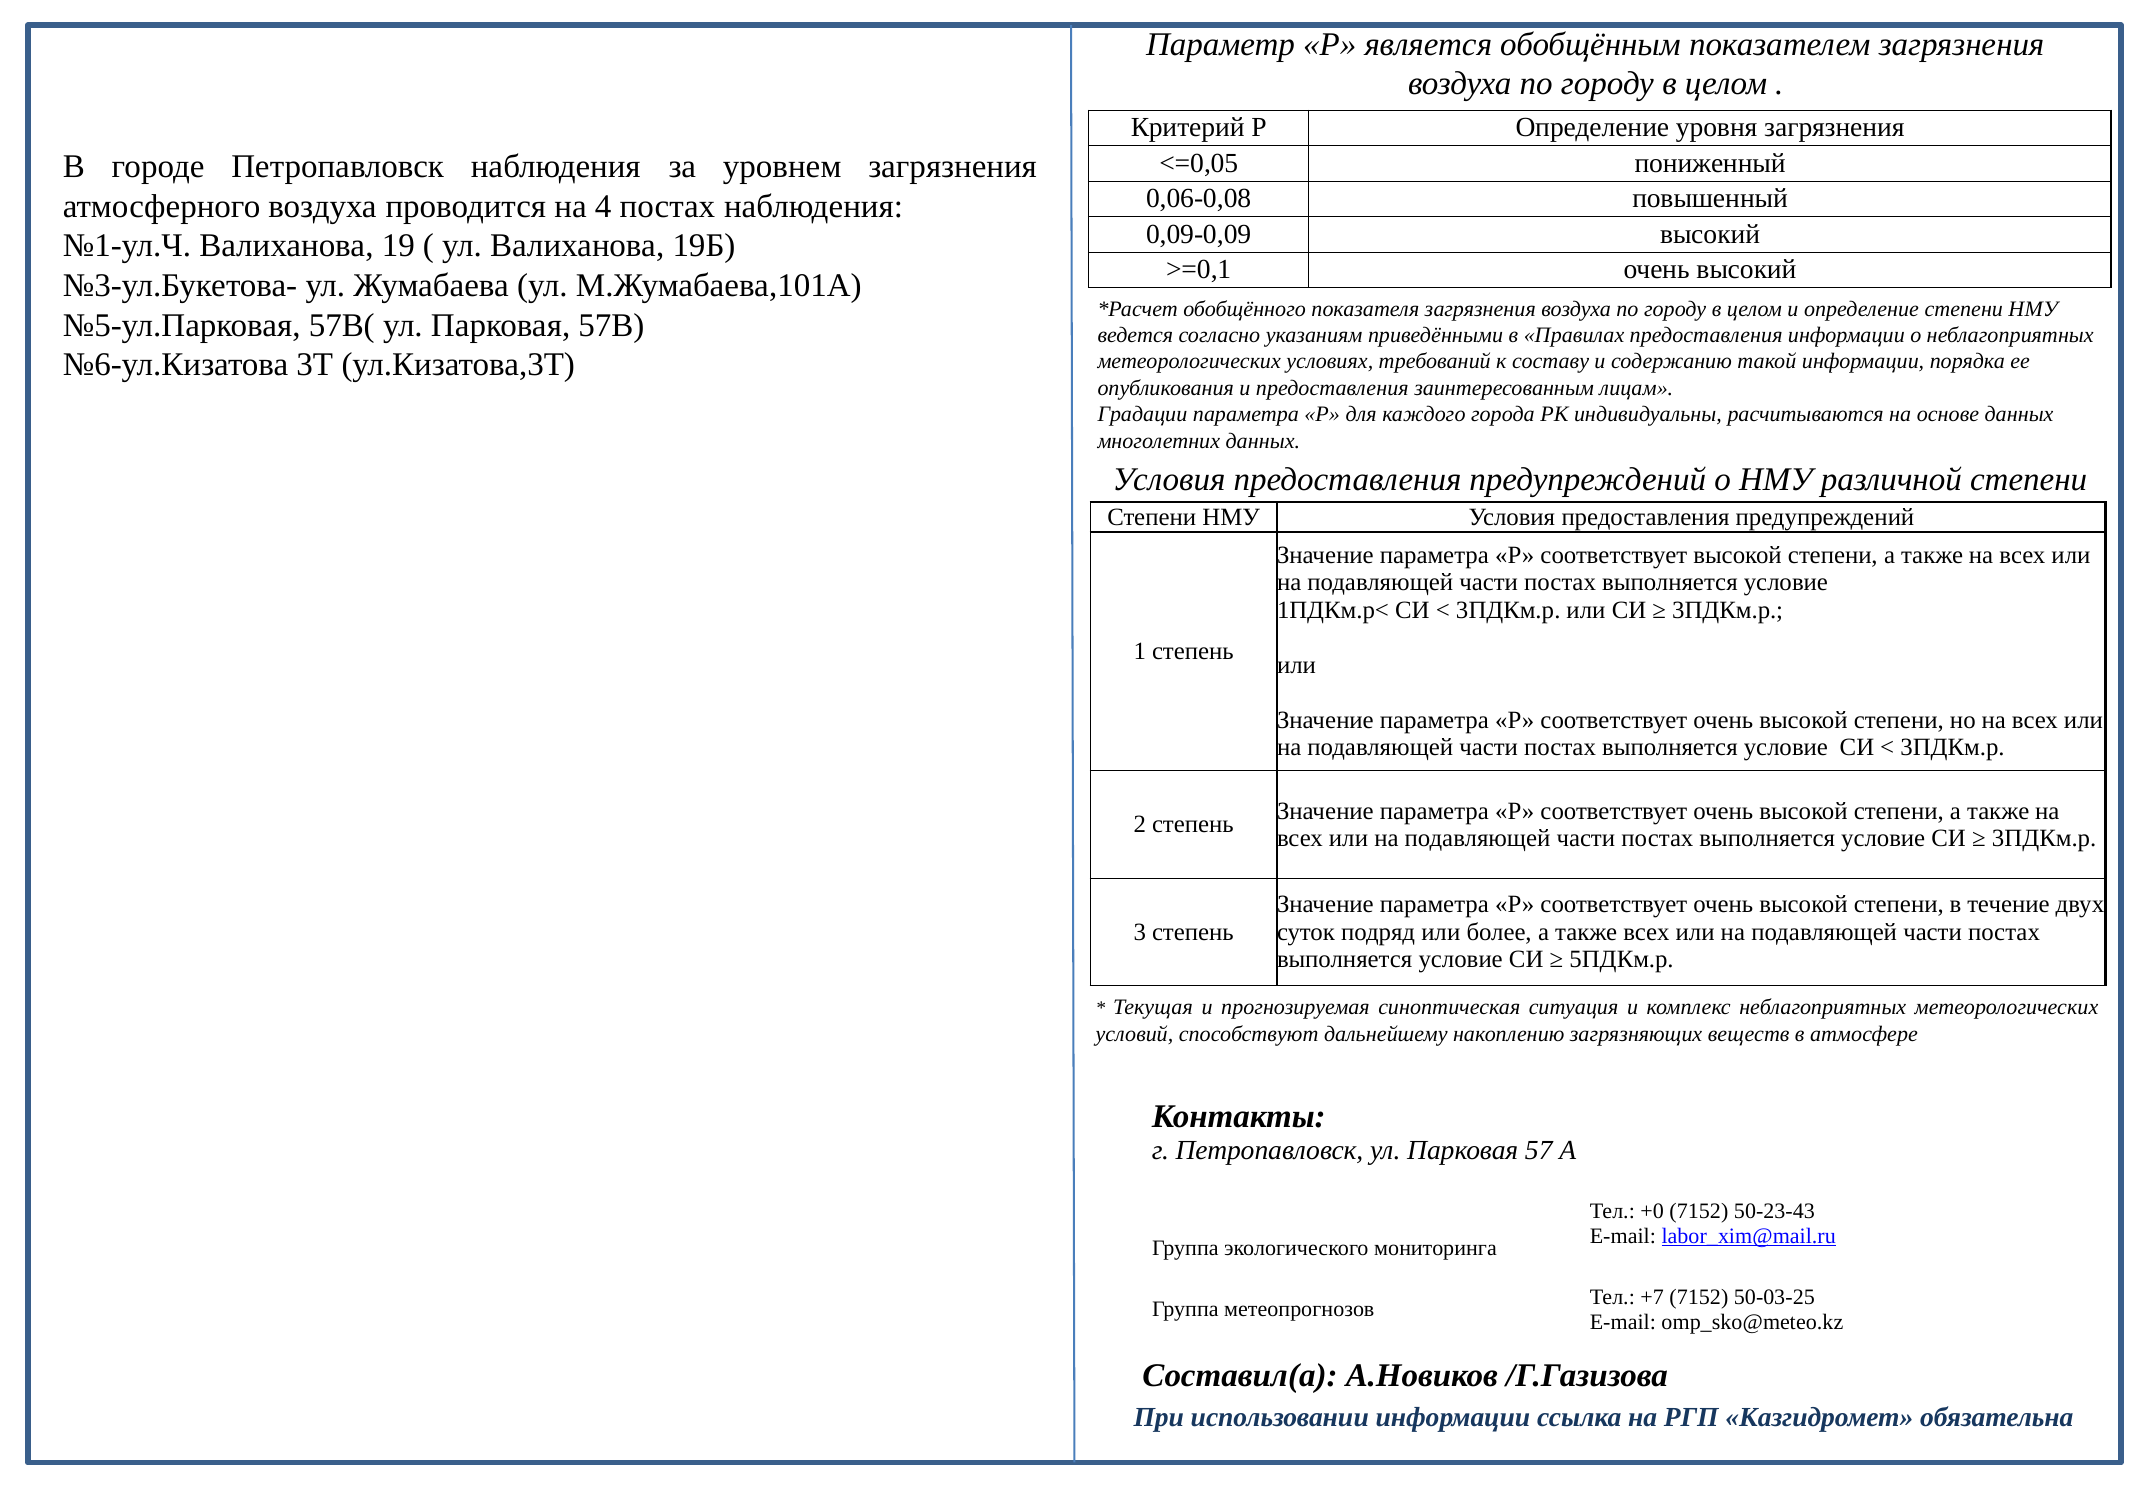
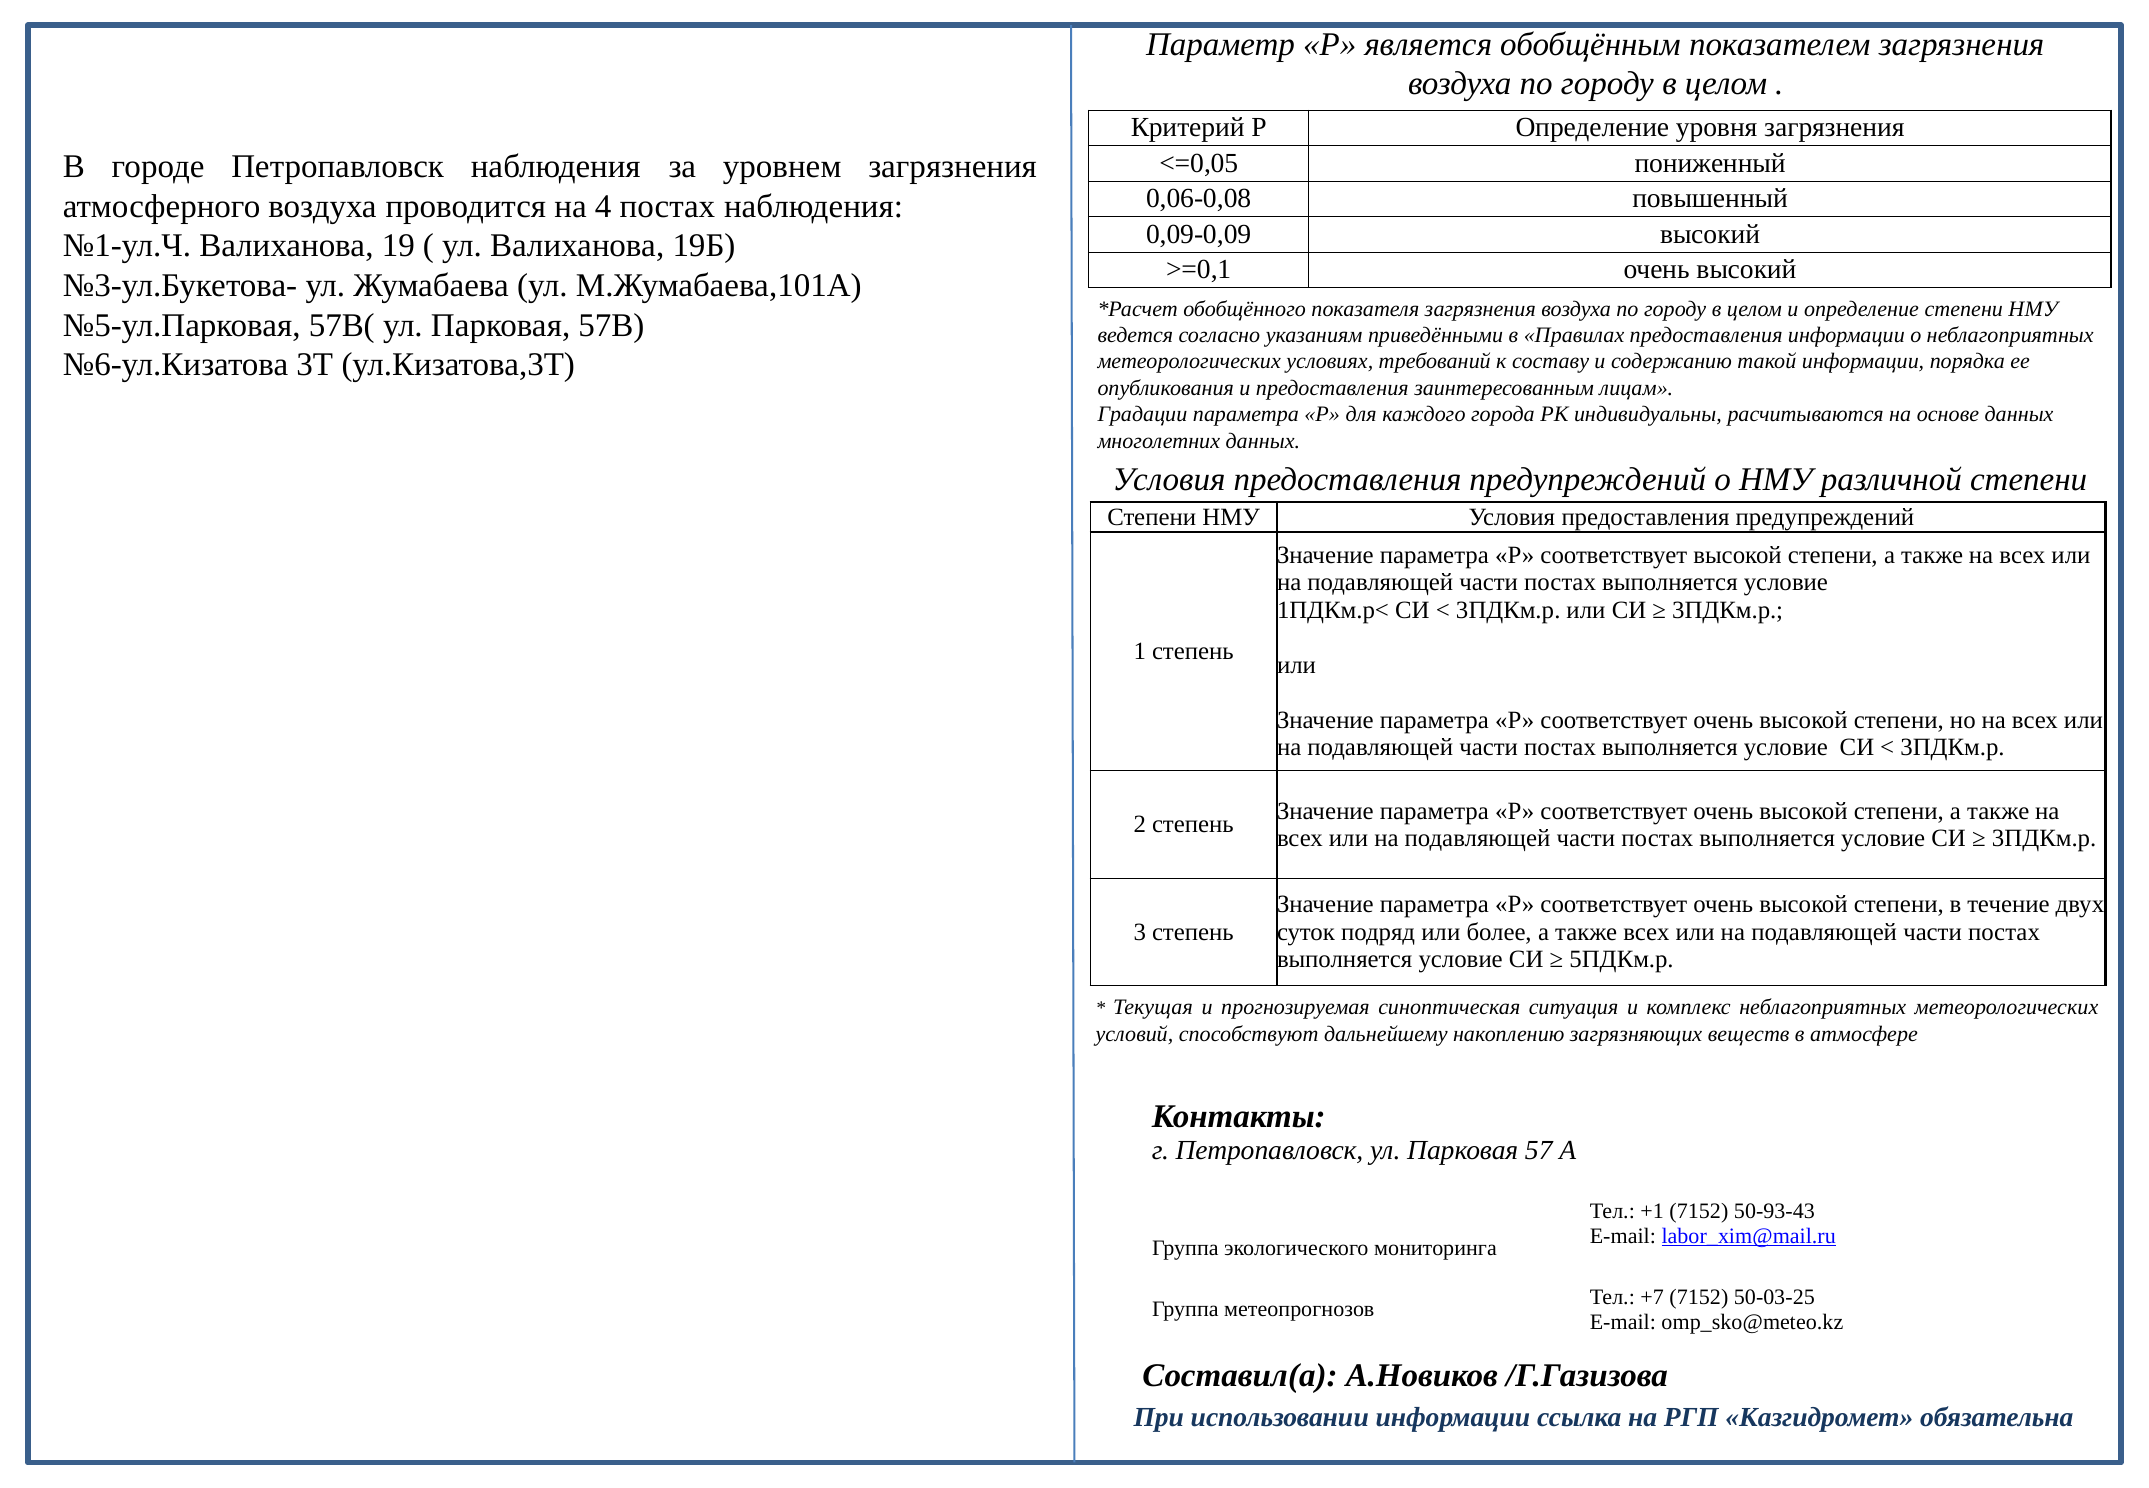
+0: +0 -> +1
50-23-43: 50-23-43 -> 50-93-43
